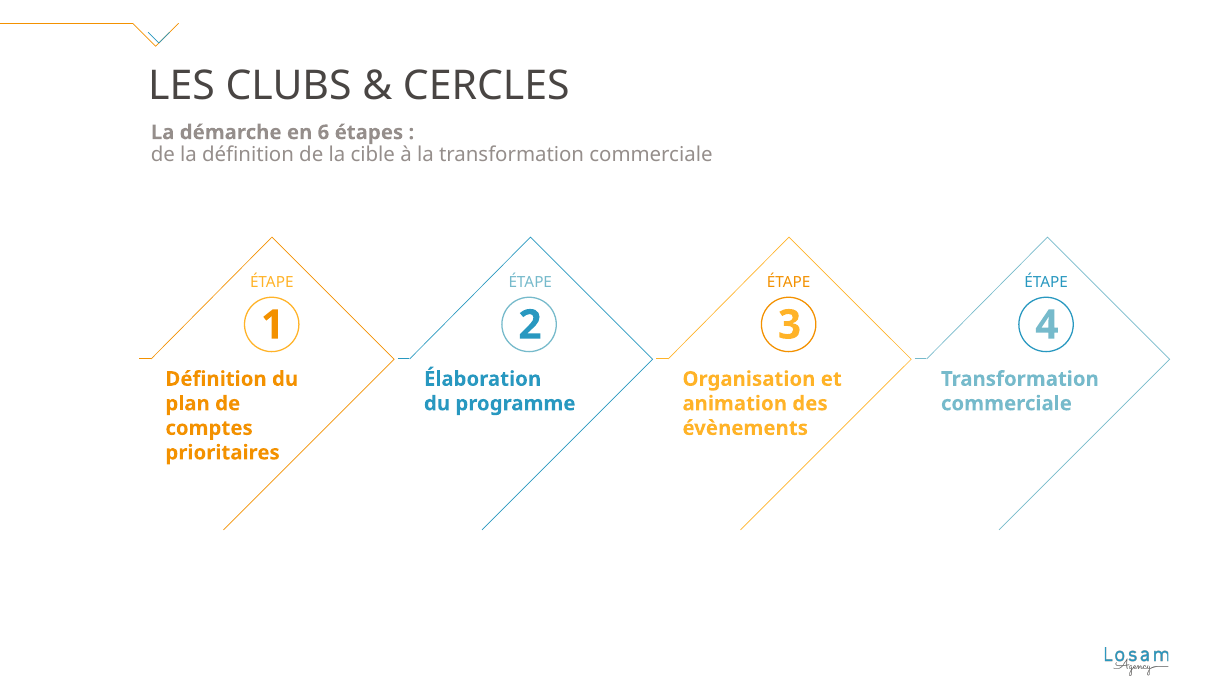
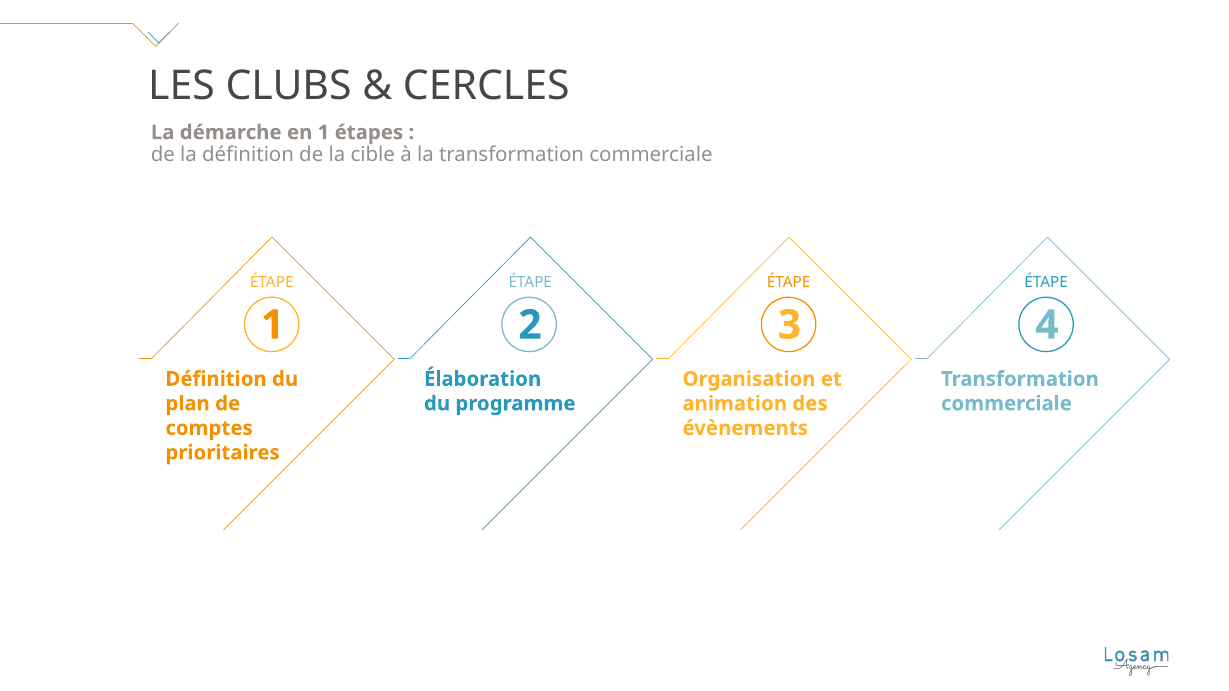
en 6: 6 -> 1
